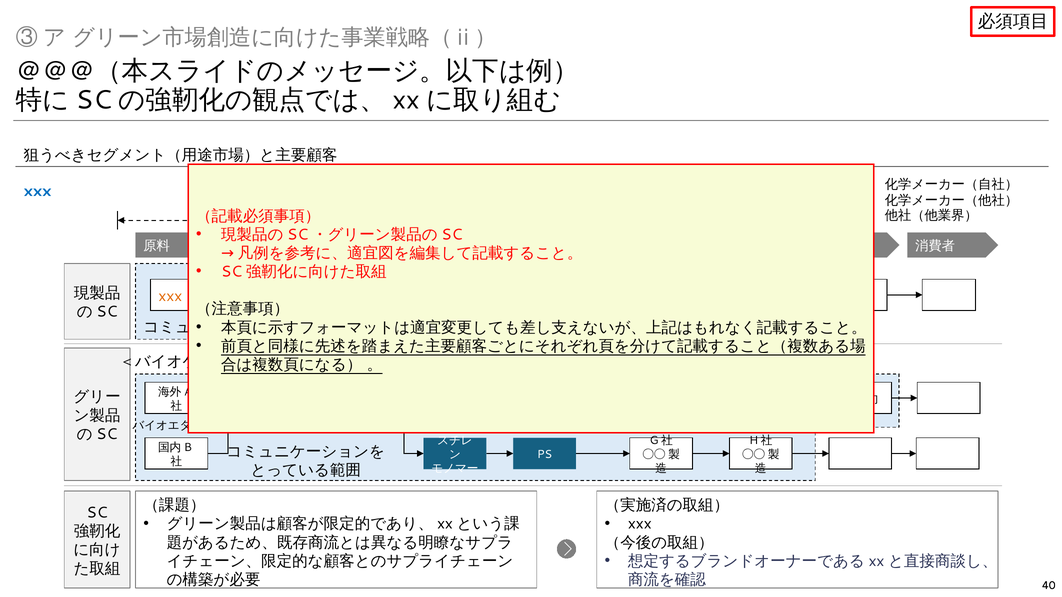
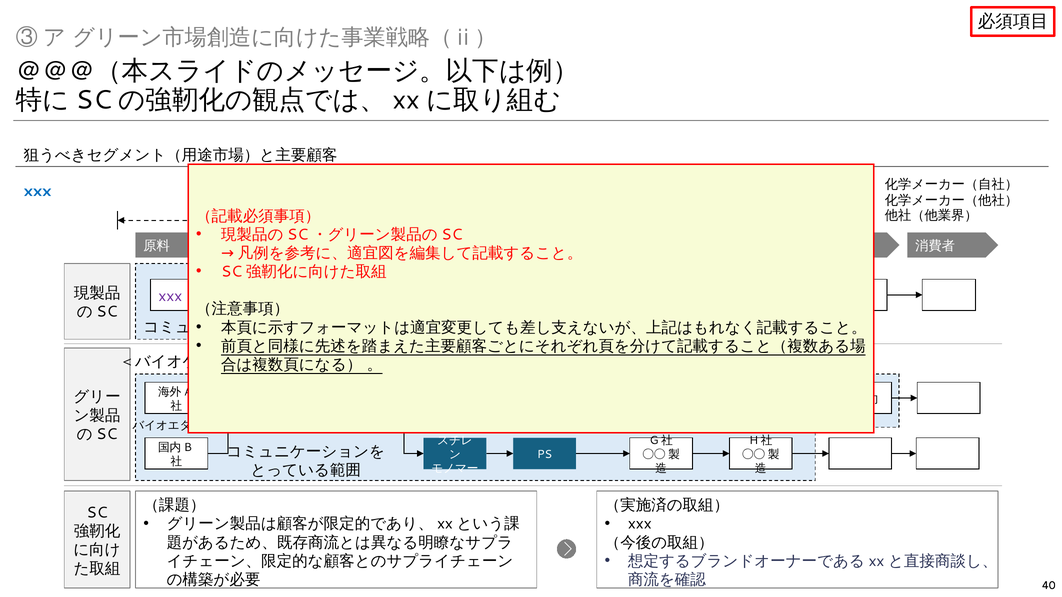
xxx at (170, 296) colour: orange -> purple
